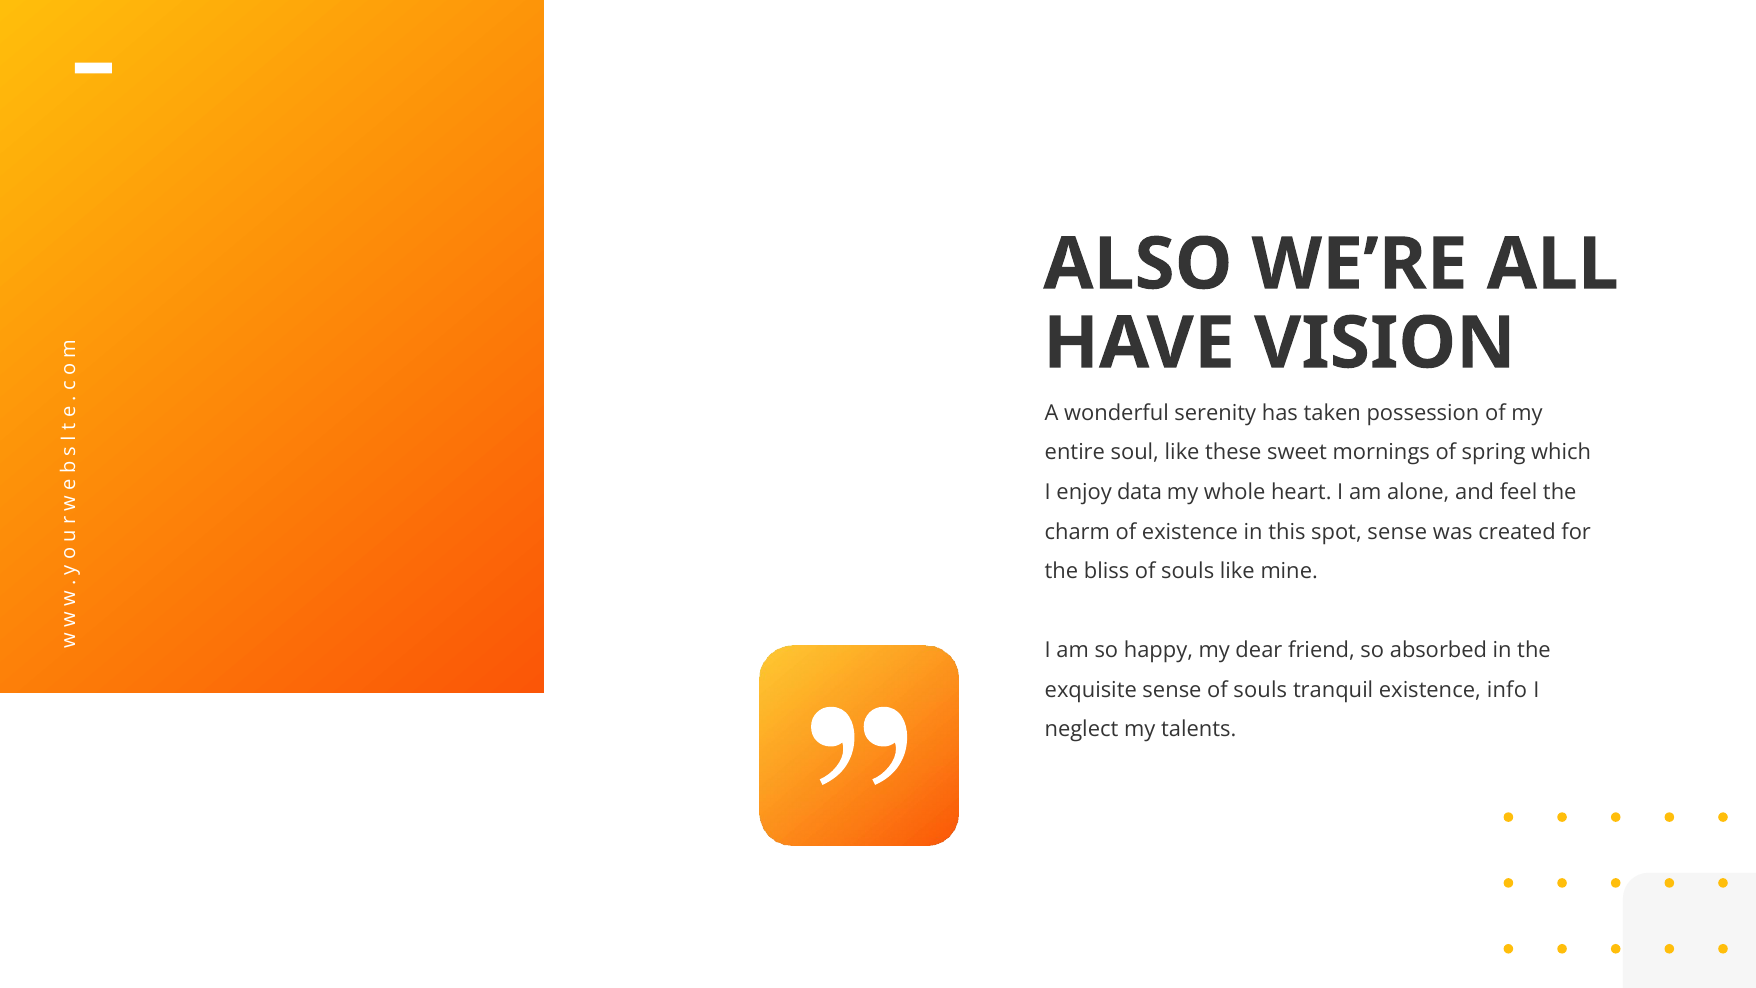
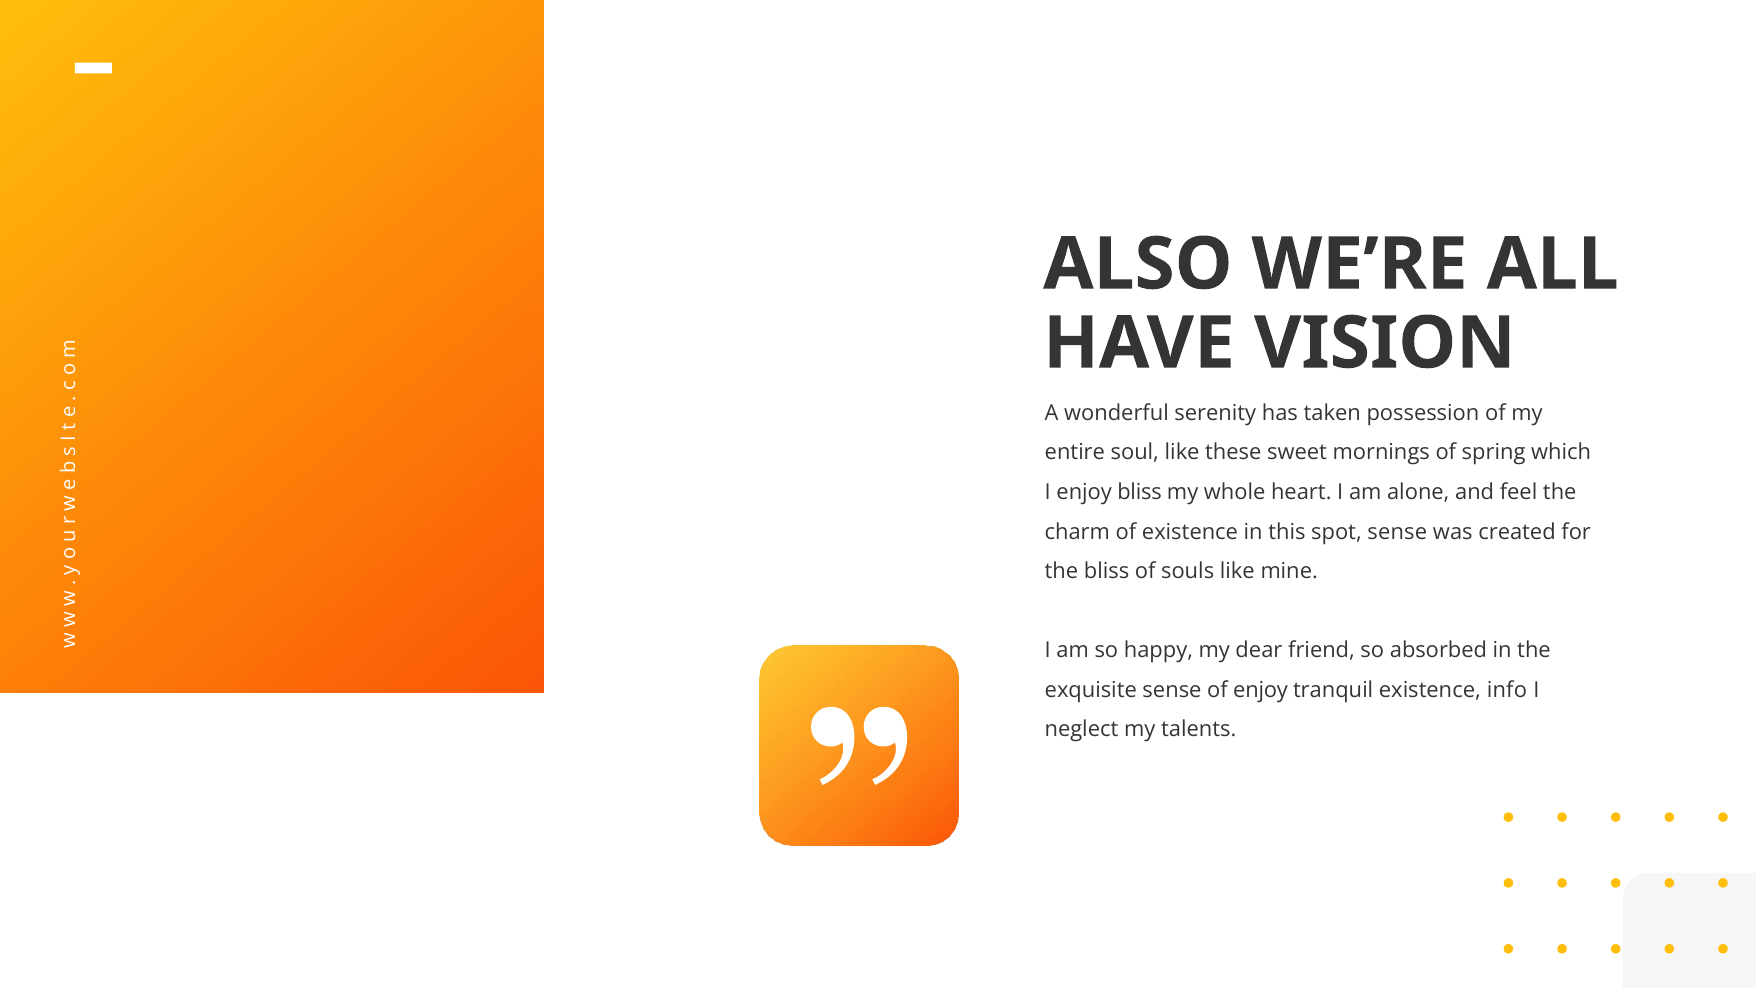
enjoy data: data -> bliss
sense of souls: souls -> enjoy
